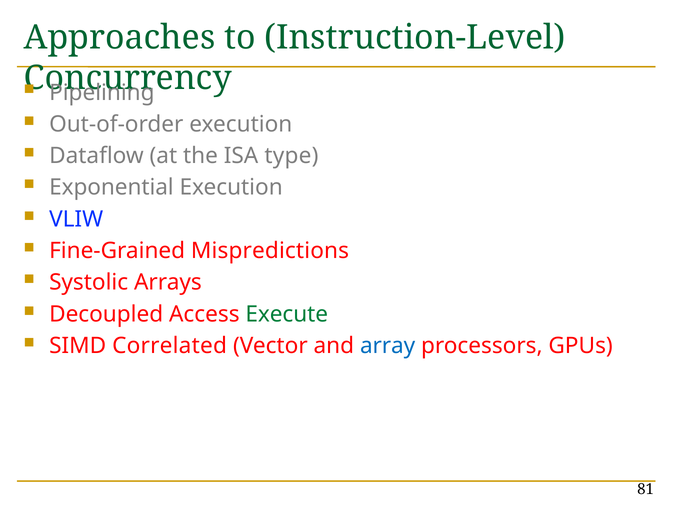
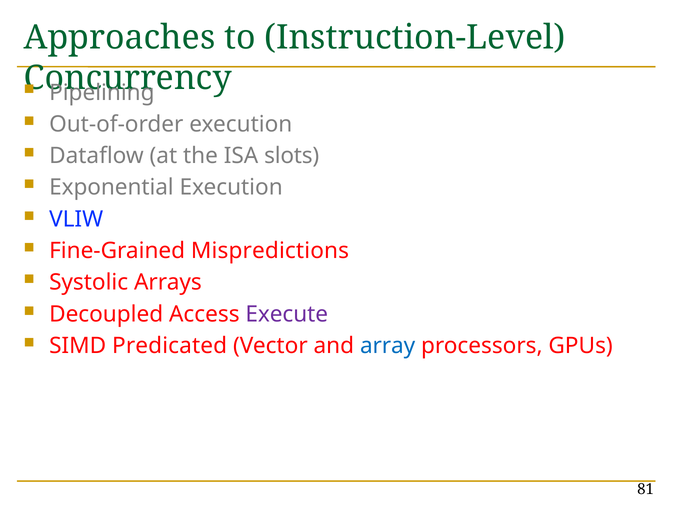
type: type -> slots
Execute colour: green -> purple
Correlated: Correlated -> Predicated
